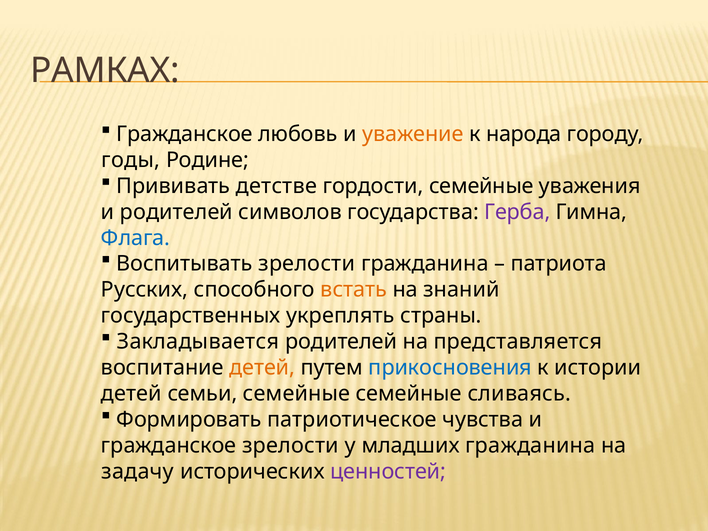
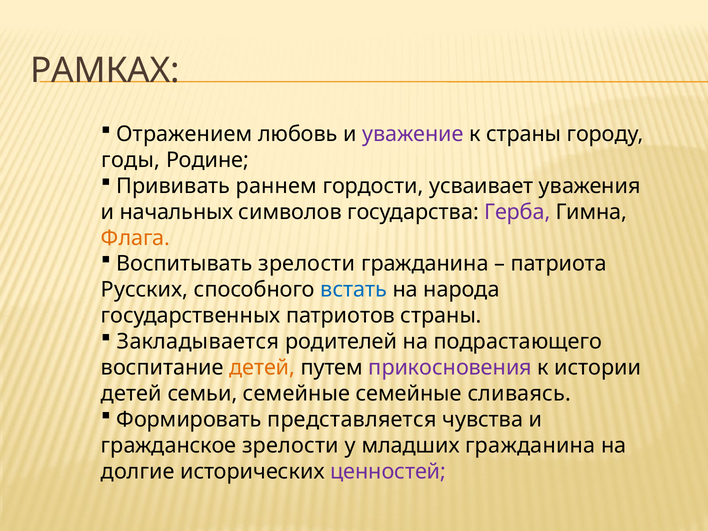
Гражданское at (185, 134): Гражданское -> Отражением
уважение colour: orange -> purple
к народа: народа -> страны
детстве: детстве -> раннем
гордости семейные: семейные -> усваивает
и родителей: родителей -> начальных
Флага colour: blue -> orange
встать colour: orange -> blue
знаний: знаний -> народа
укреплять: укреплять -> патриотов
представляется: представляется -> подрастающего
прикосновения colour: blue -> purple
патриотическое: патриотическое -> представляется
задачу: задачу -> долгие
